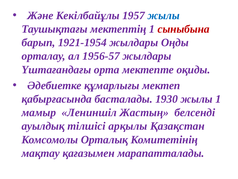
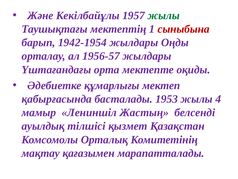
жылы at (164, 16) colour: blue -> green
1921-1954: 1921-1954 -> 1942-1954
1930: 1930 -> 1953
жылы 1: 1 -> 4
арқылы: арқылы -> қызмет
